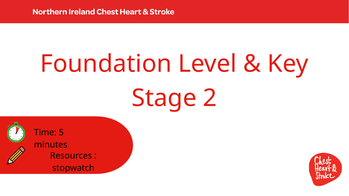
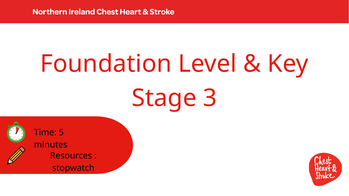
2: 2 -> 3
